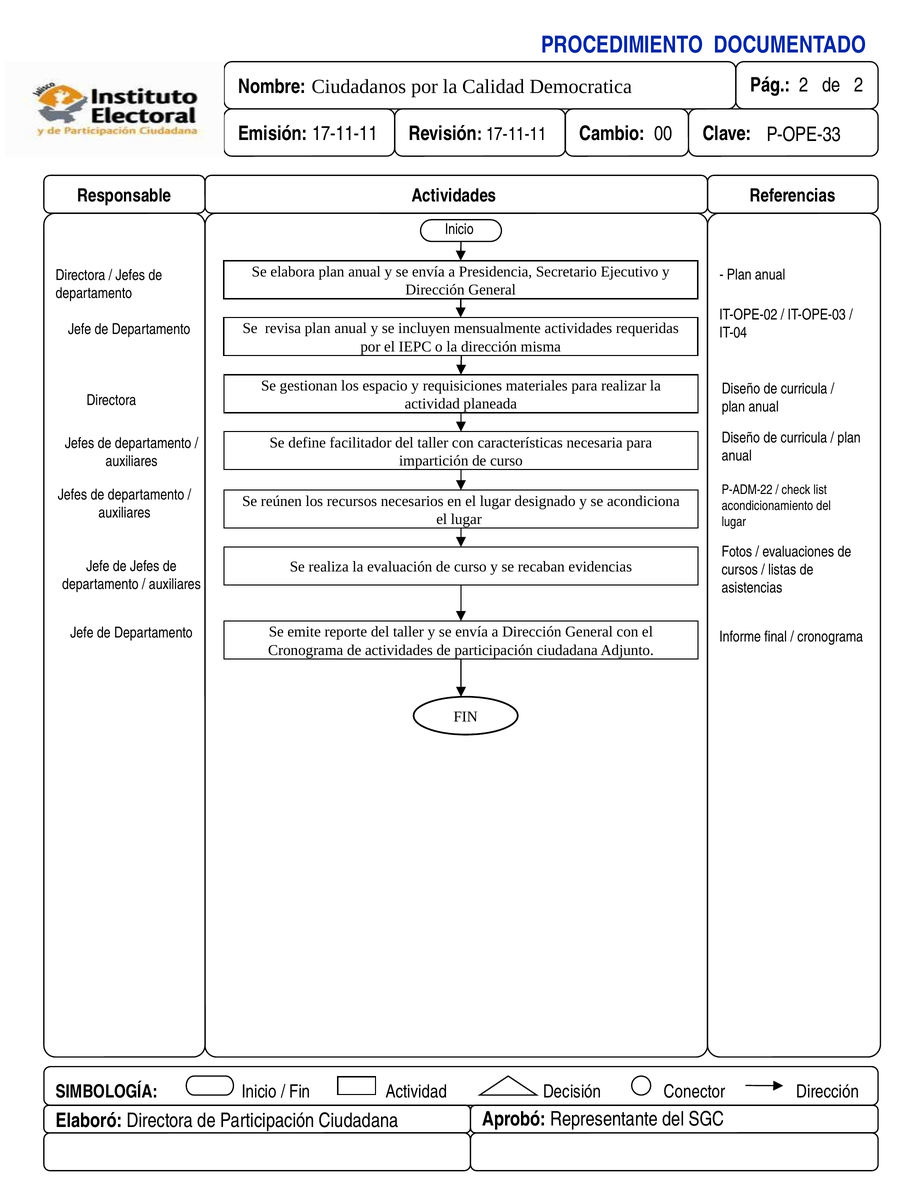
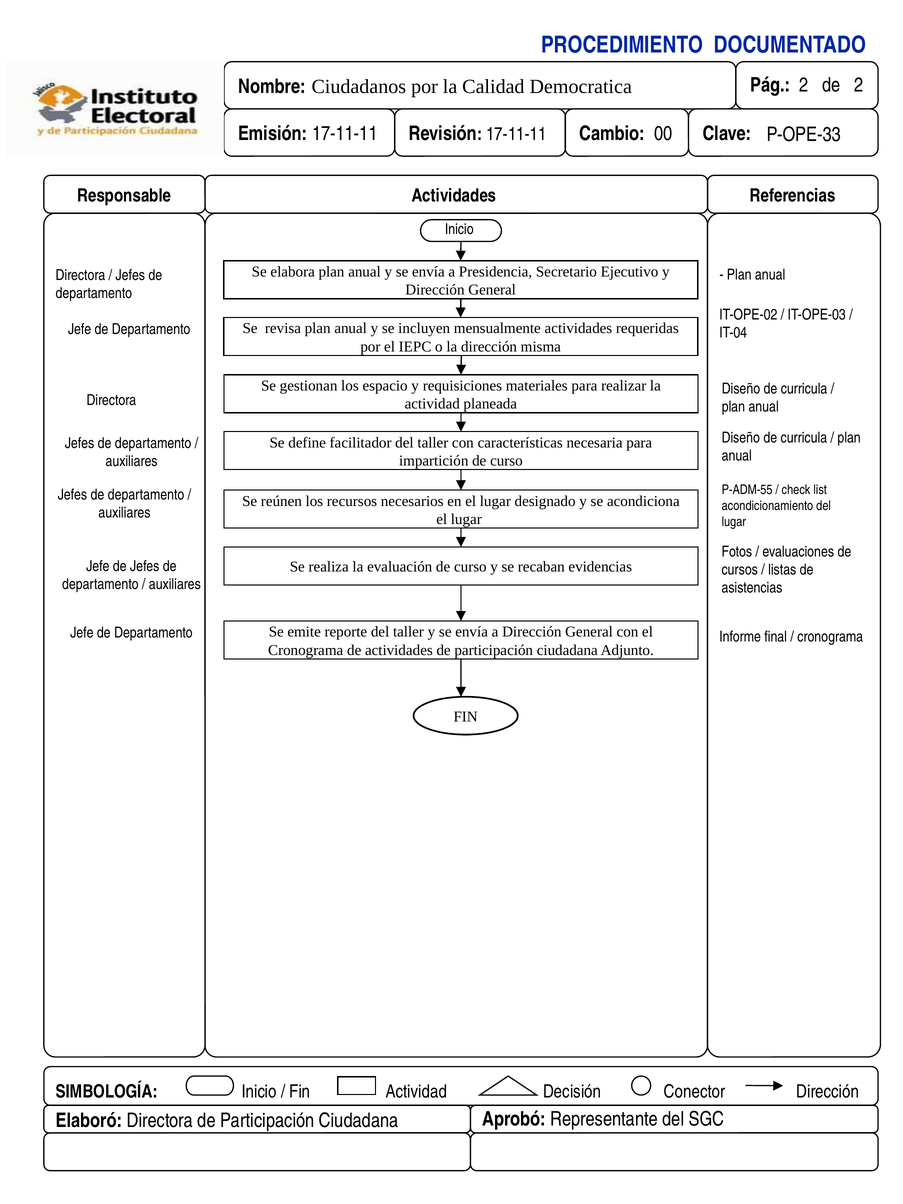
P-ADM-22: P-ADM-22 -> P-ADM-55
